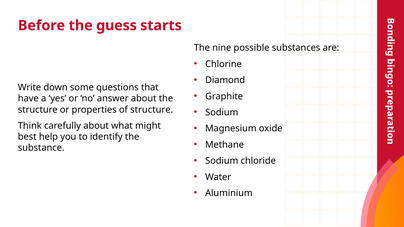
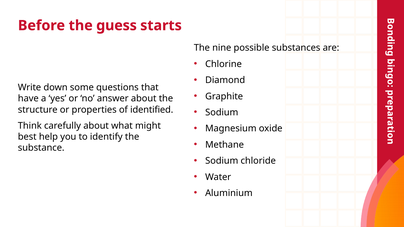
of structure: structure -> identified
